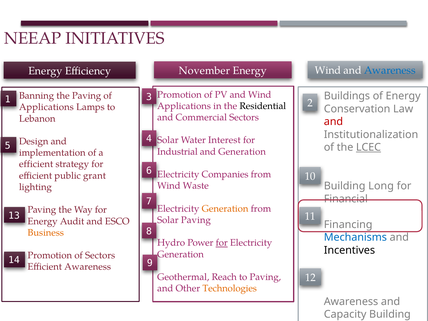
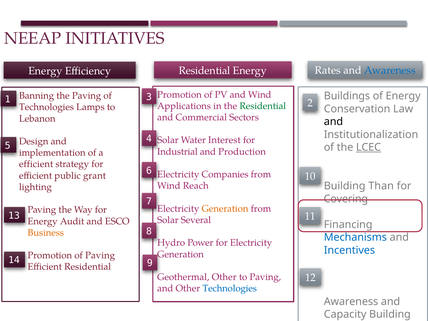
Efficiency November: November -> Residential
Energy Wind: Wind -> Rates
Residential at (263, 106) colour: black -> green
Applications at (46, 107): Applications -> Technologies
and at (333, 122) colour: red -> black
and Generation: Generation -> Production
Long: Long -> Than
Waste: Waste -> Reach
Financial: Financial -> Covering
Paving at (196, 220): Paving -> Several
for at (222, 243) underline: present -> none
Incentives colour: black -> blue
of Sectors: Sectors -> Paving
Efficient Awareness: Awareness -> Residential
Geothermal Reach: Reach -> Other
Technologies at (230, 288) colour: orange -> blue
